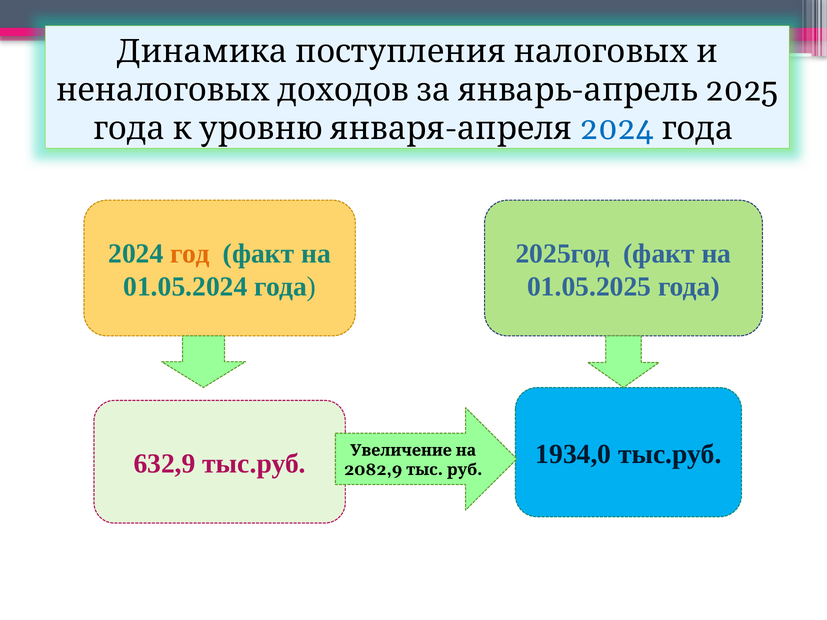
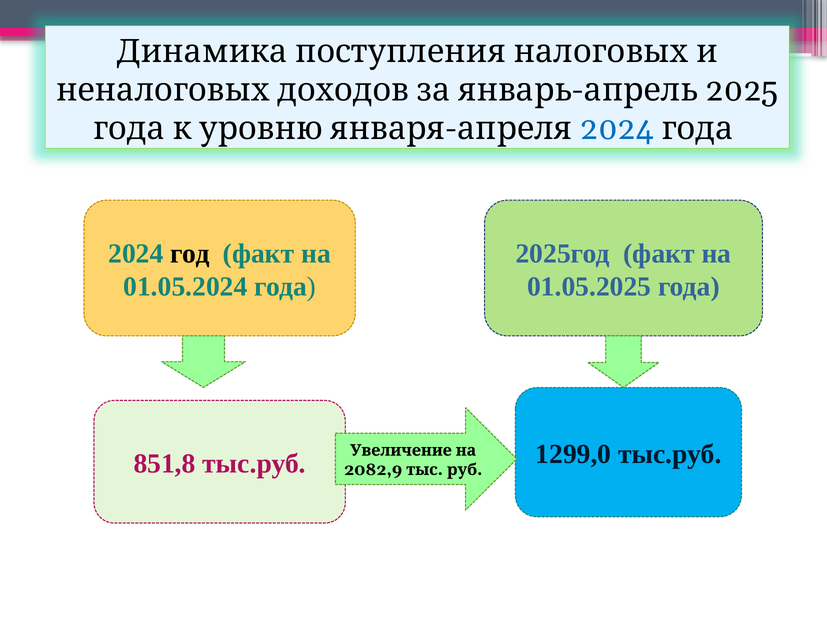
год colour: orange -> black
632,9: 632,9 -> 851,8
1934,0: 1934,0 -> 1299,0
